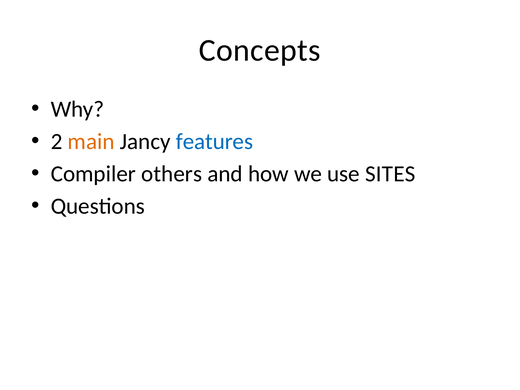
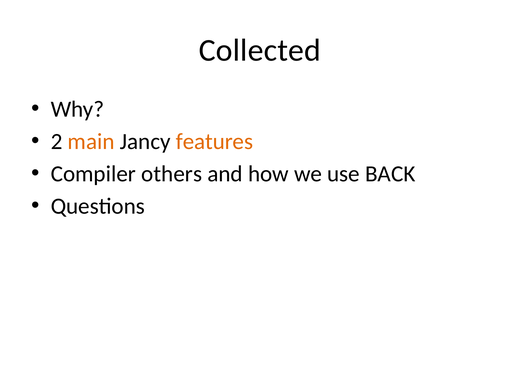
Concepts: Concepts -> Collected
features colour: blue -> orange
SITES: SITES -> BACK
